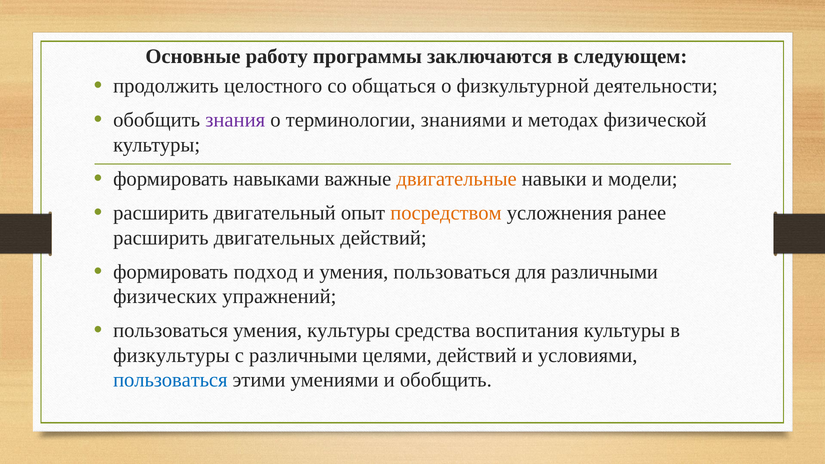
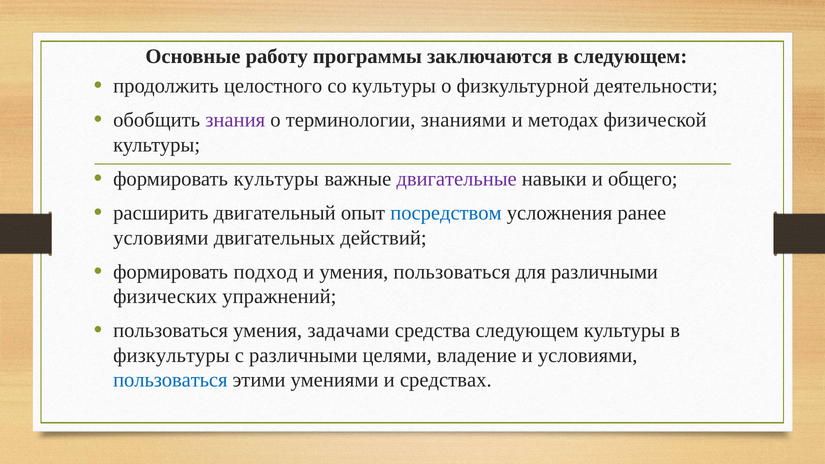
со общаться: общаться -> культуры
формировать навыками: навыками -> культуры
двигательные colour: orange -> purple
модели: модели -> общего
посредством colour: orange -> blue
расширить at (161, 238): расширить -> условиями
умения культуры: культуры -> задачами
средства воспитания: воспитания -> следующем
целями действий: действий -> владение
и обобщить: обобщить -> средствах
